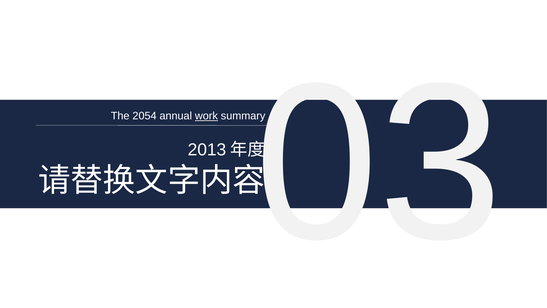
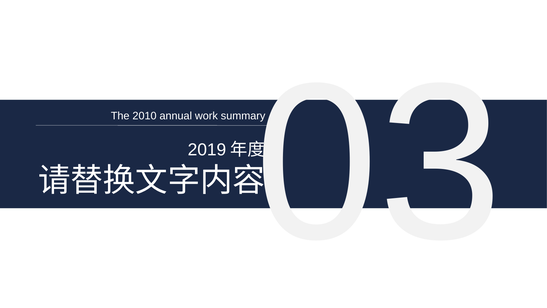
2054: 2054 -> 2010
work underline: present -> none
2013: 2013 -> 2019
